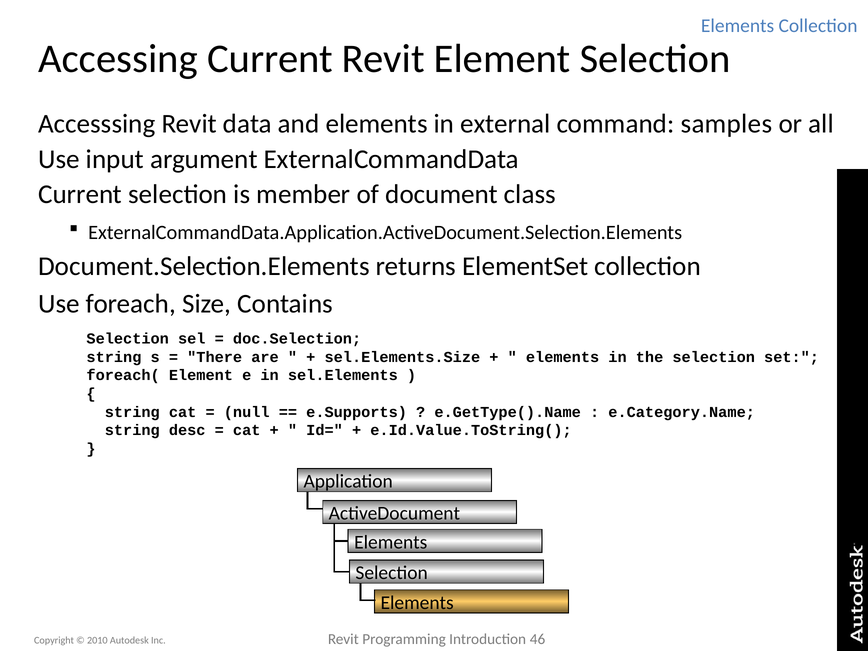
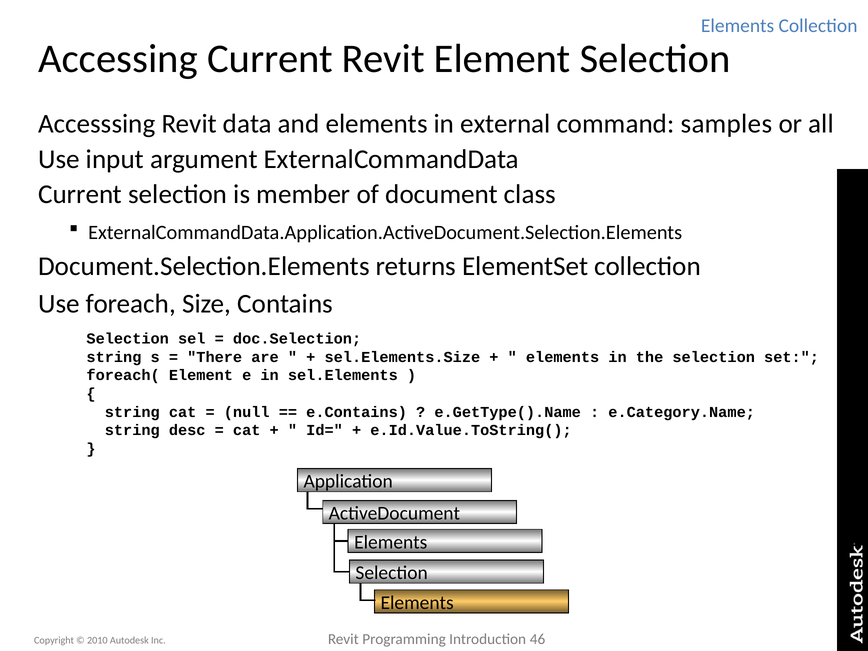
e.Supports: e.Supports -> e.Contains
